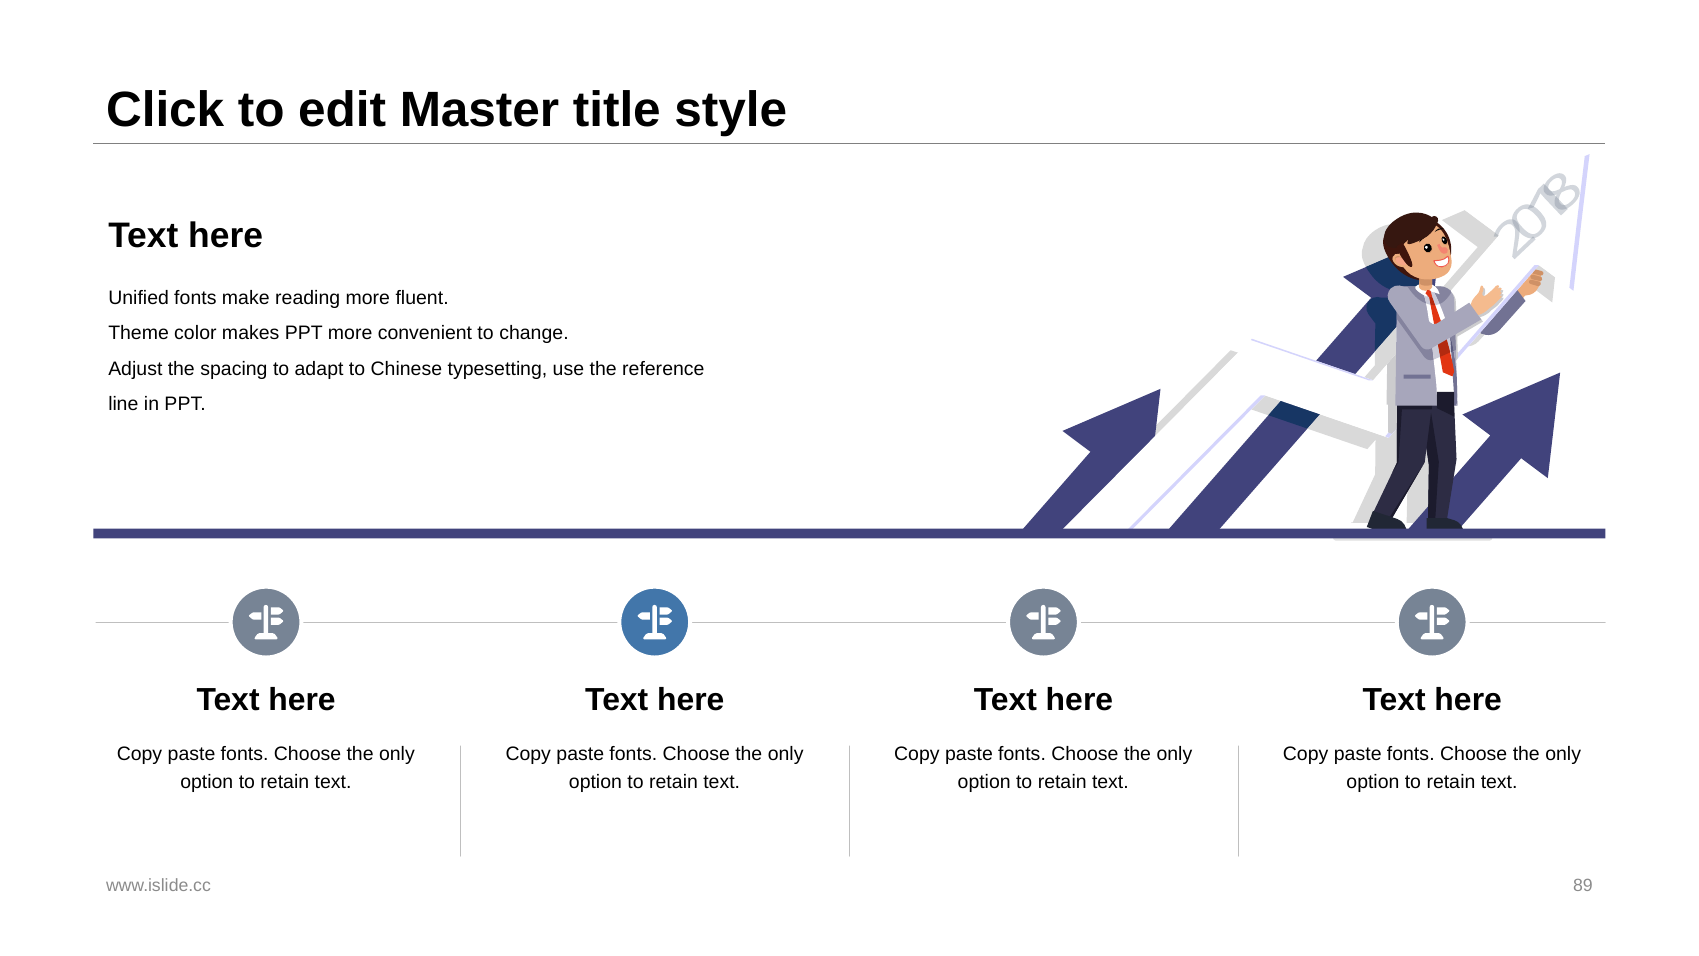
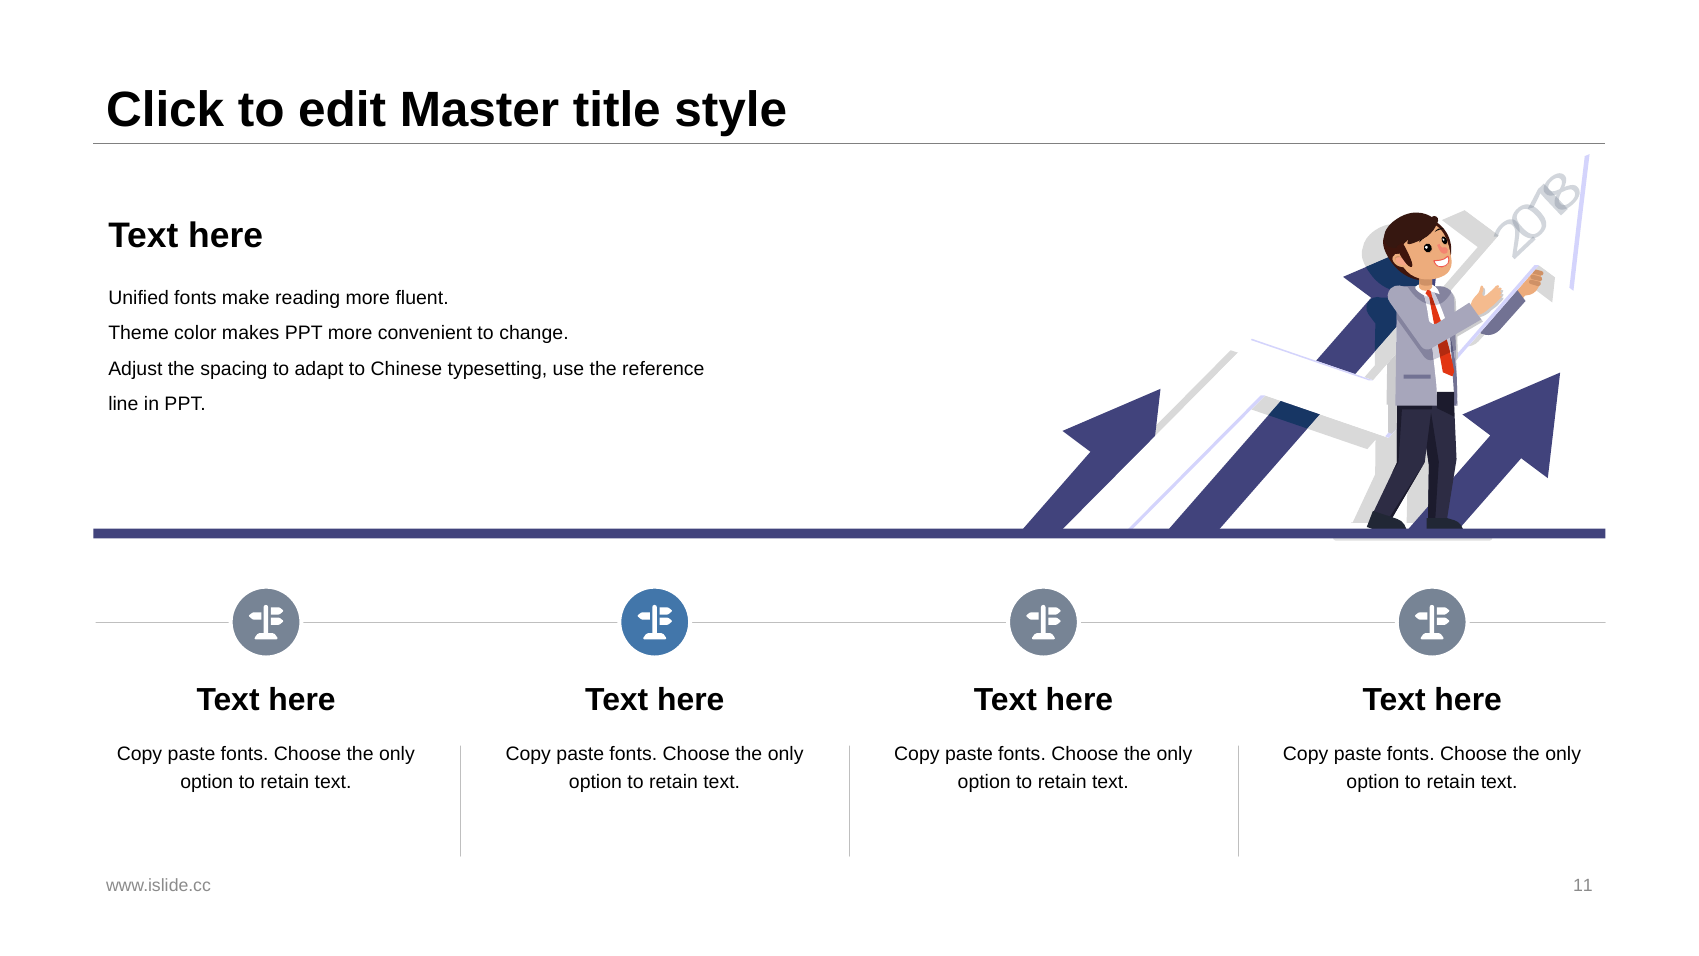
89: 89 -> 11
